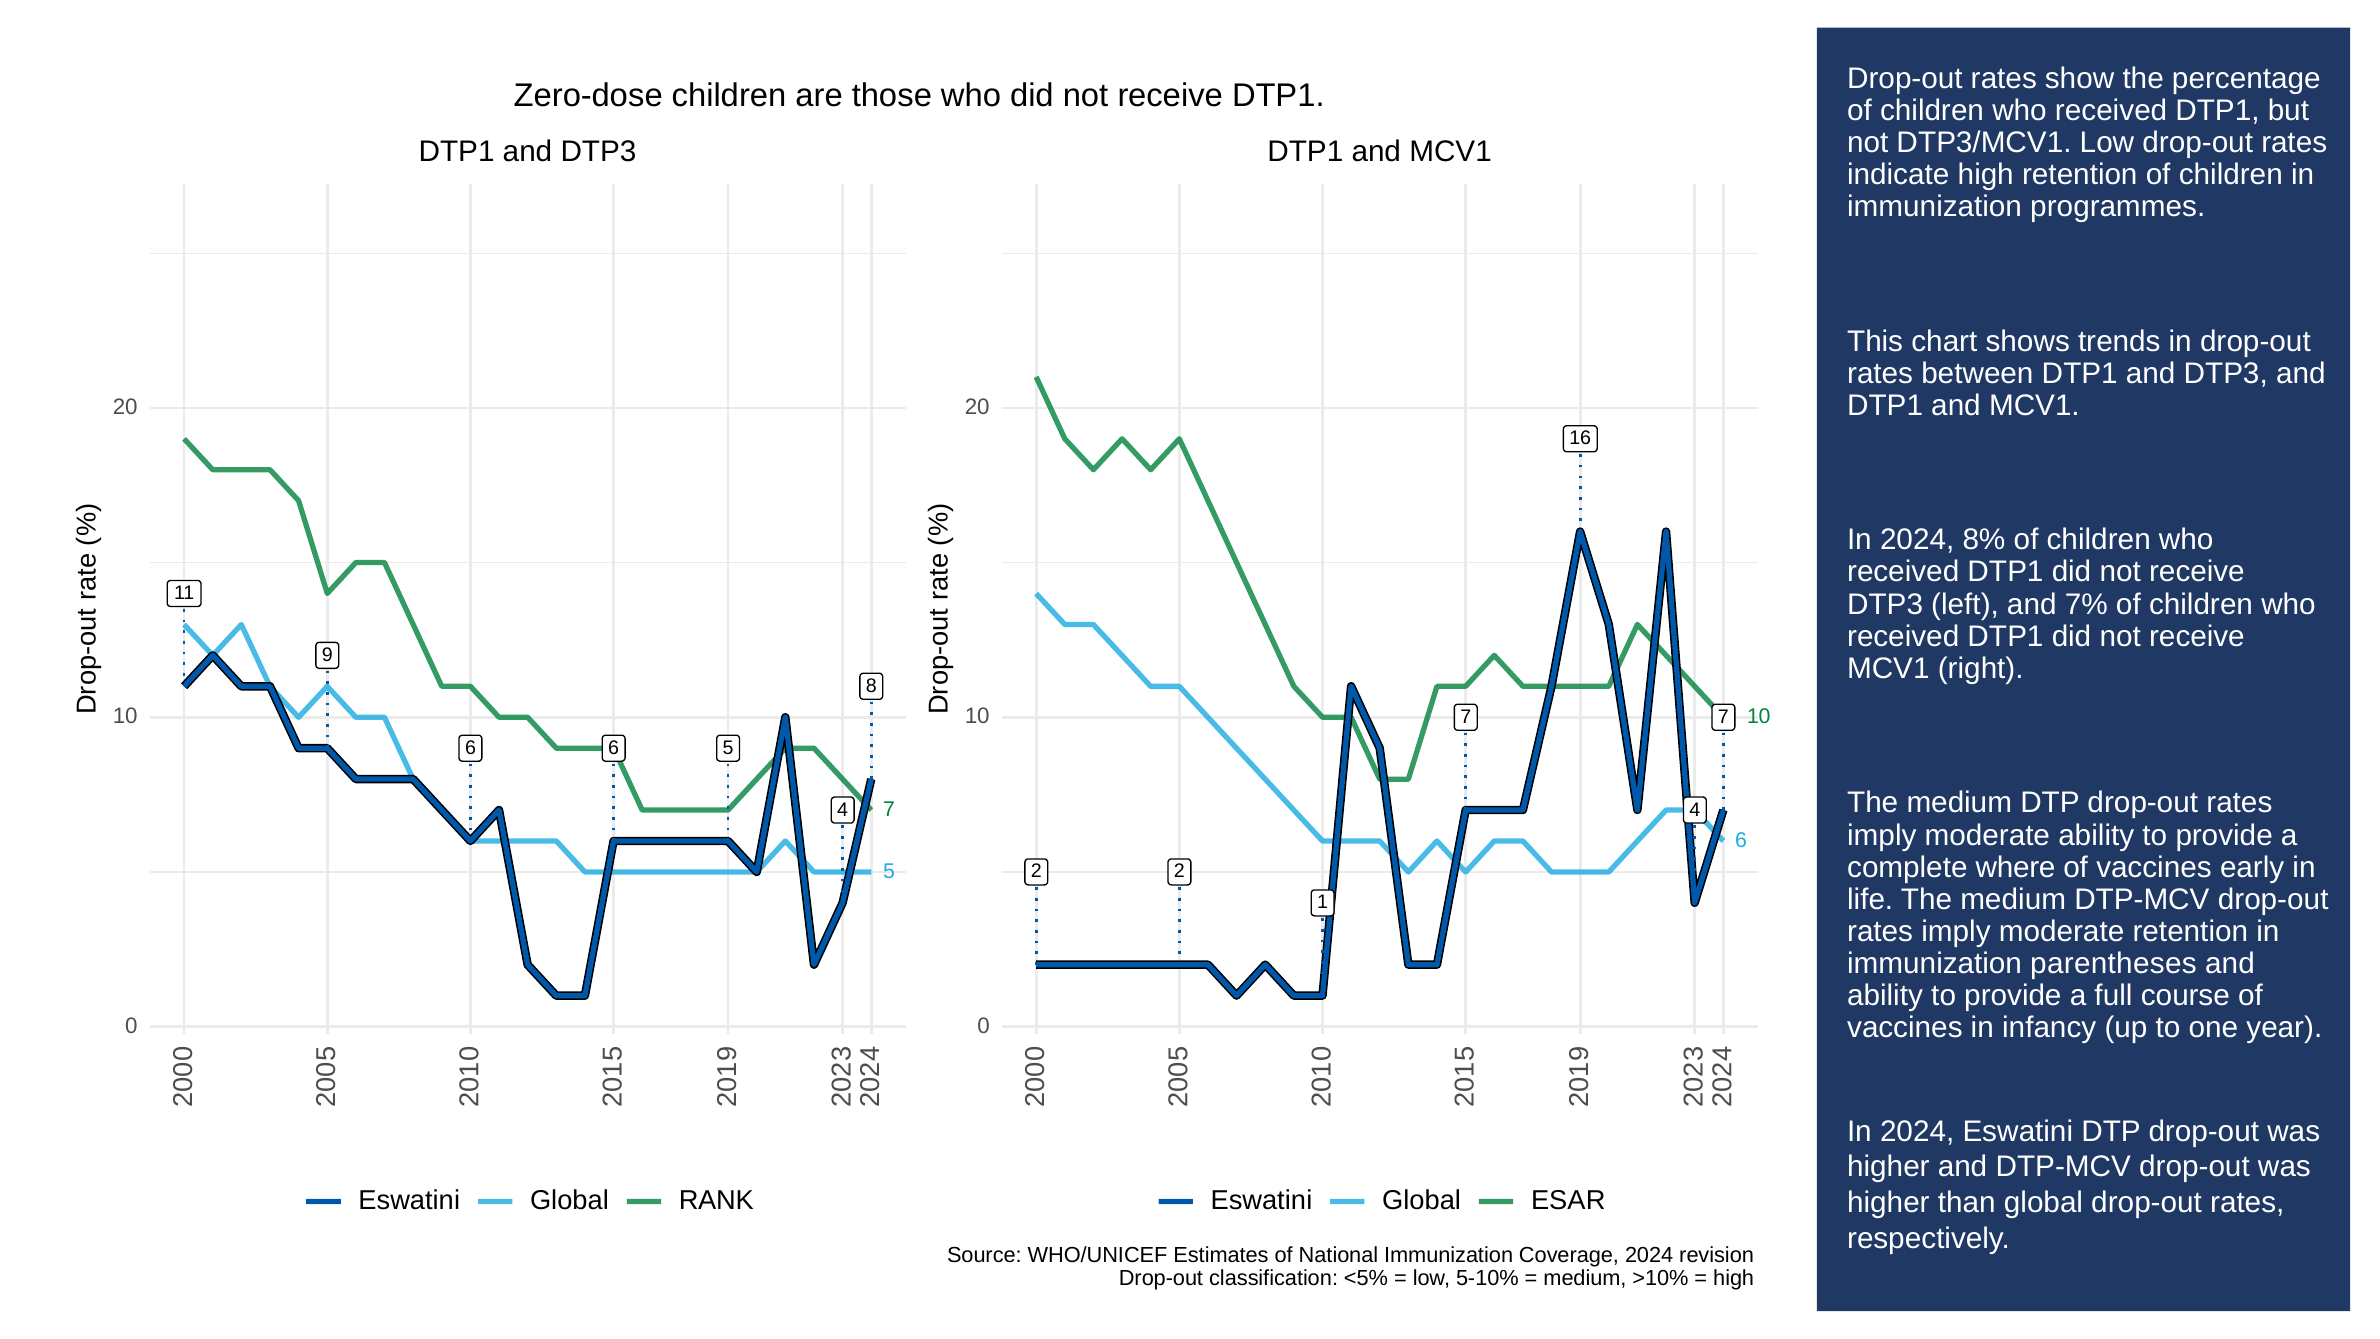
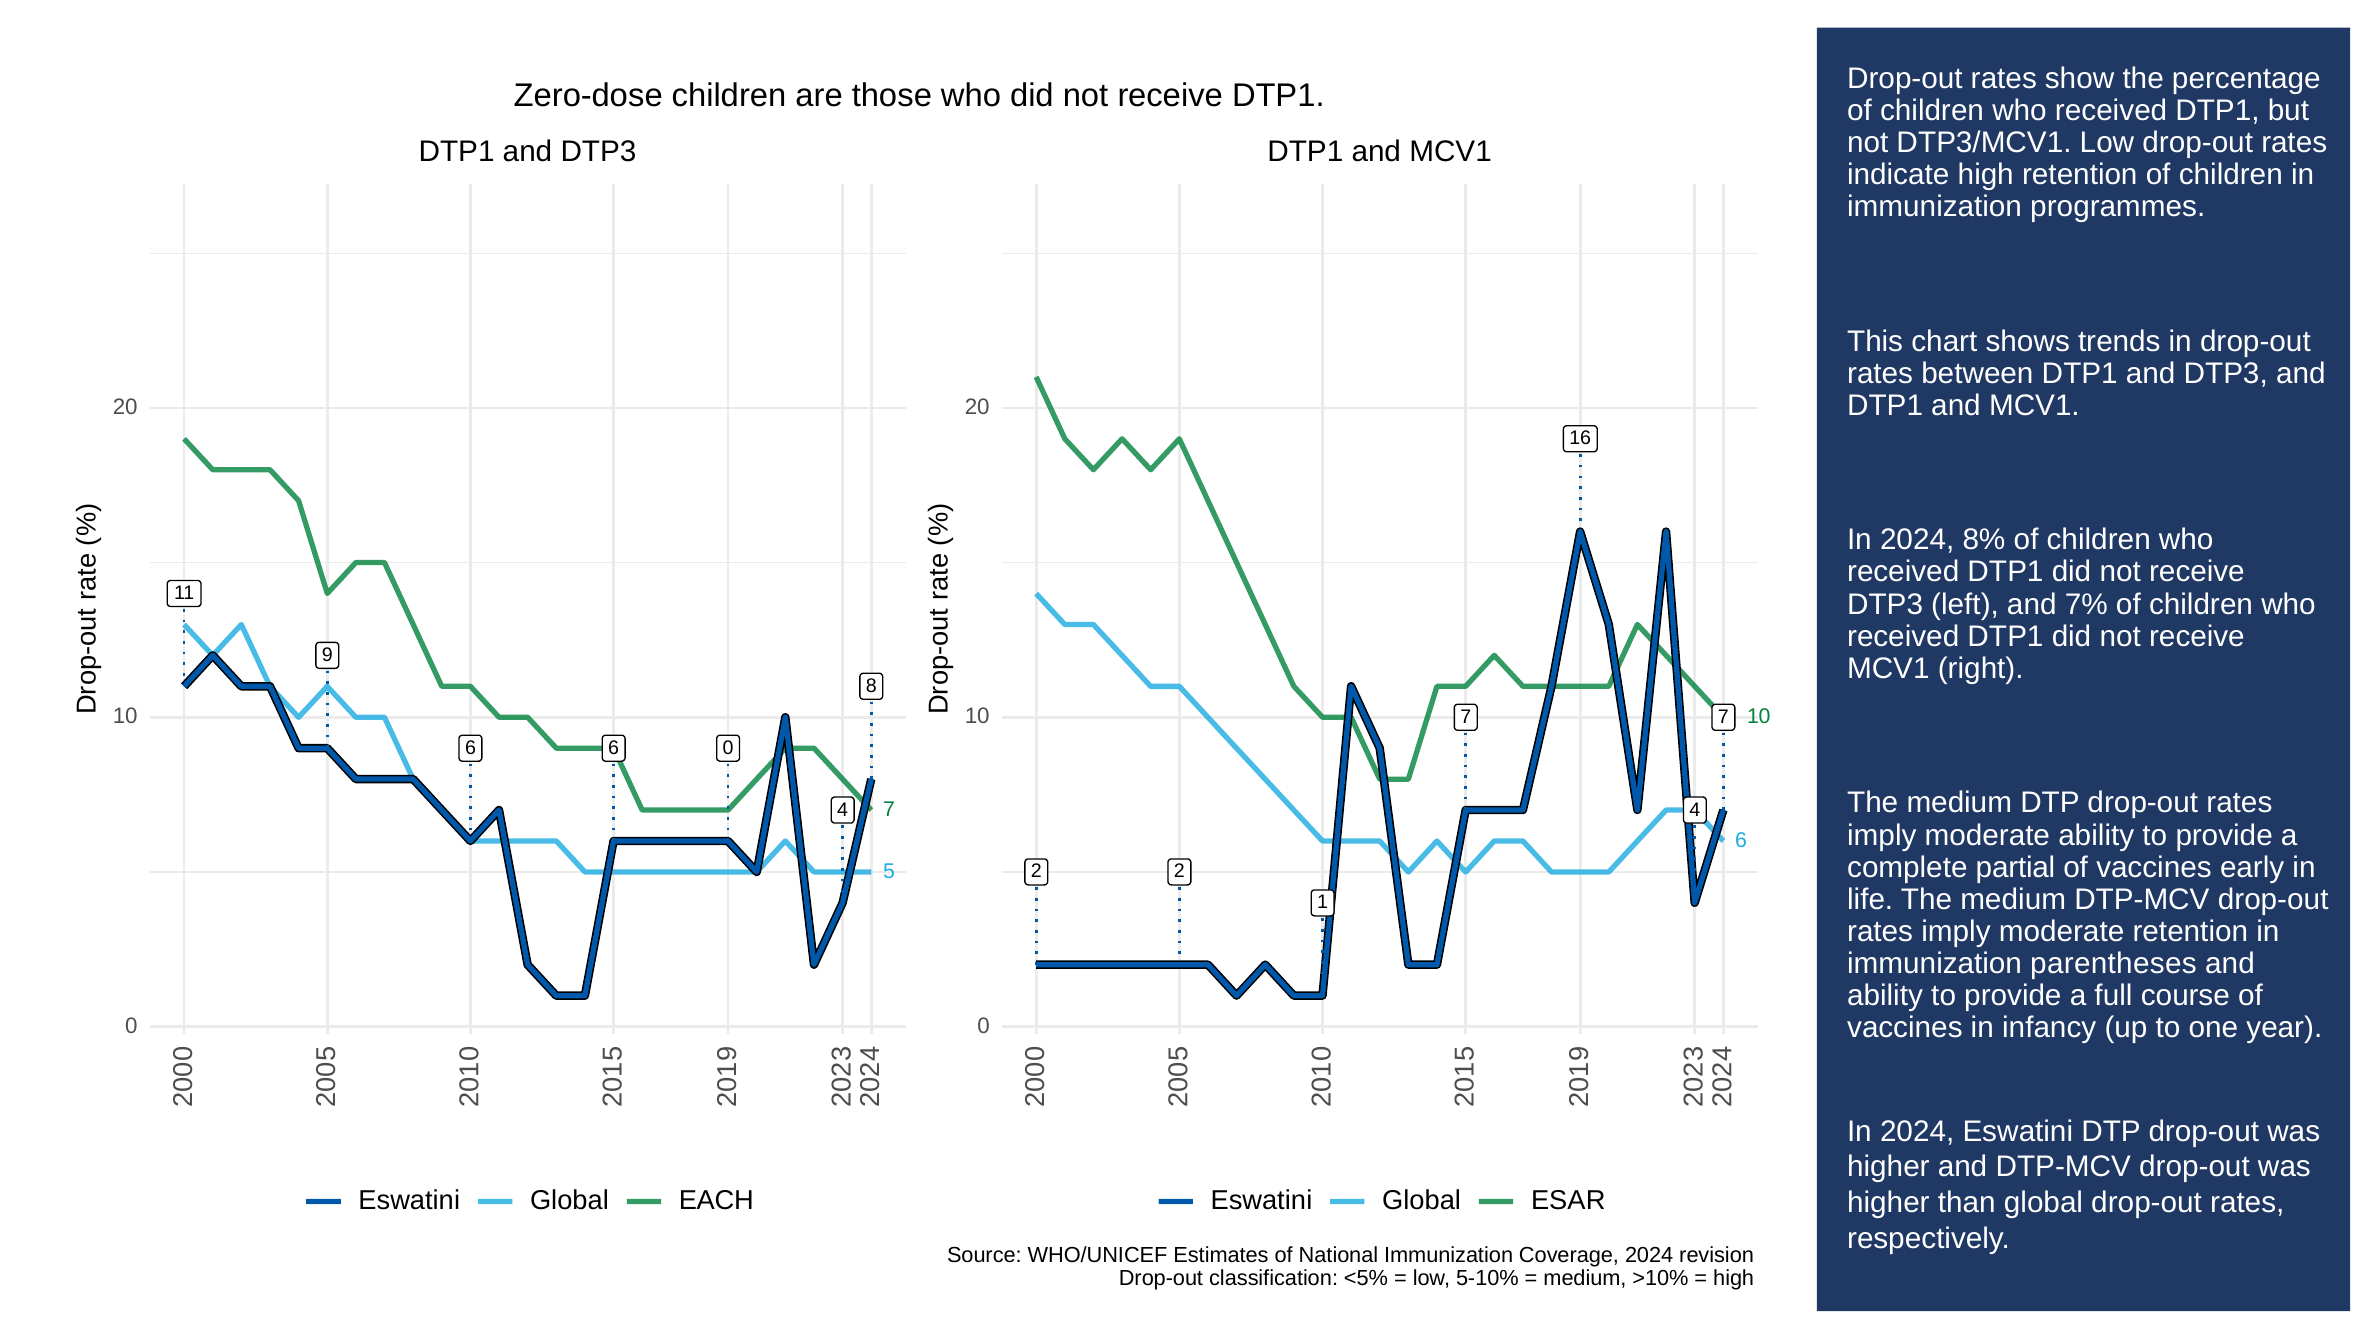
6 5: 5 -> 0
where: where -> partial
RANK: RANK -> EACH
